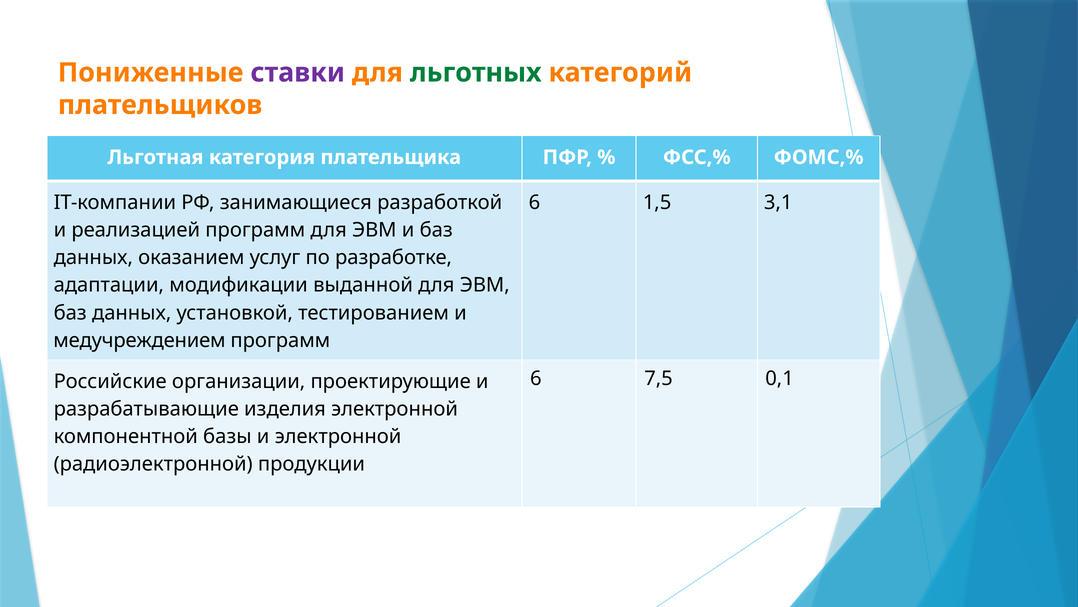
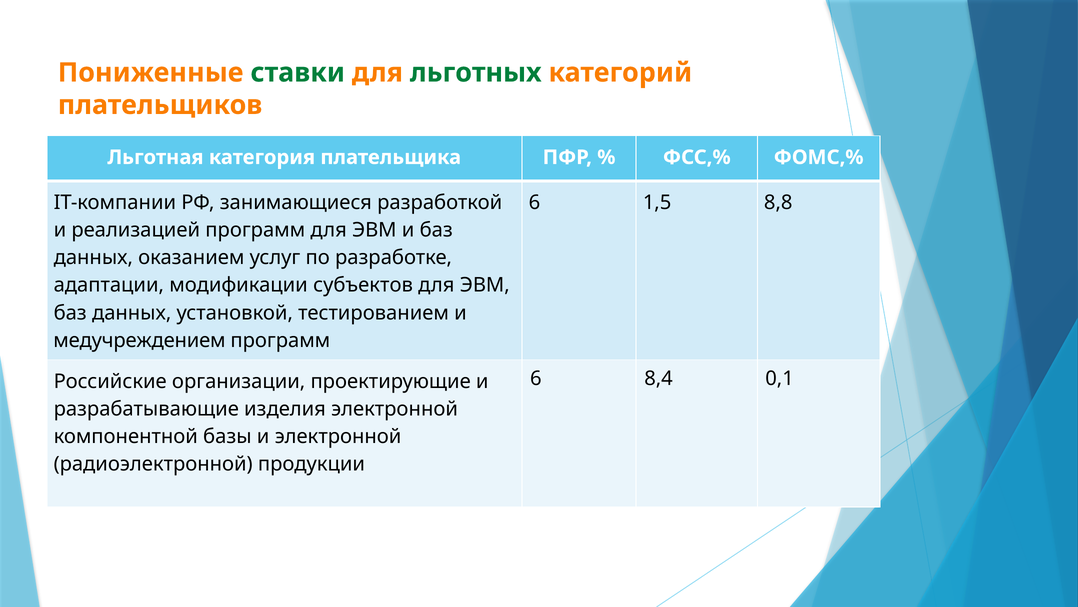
ставки colour: purple -> green
3,1: 3,1 -> 8,8
выданной: выданной -> субъектов
7,5: 7,5 -> 8,4
